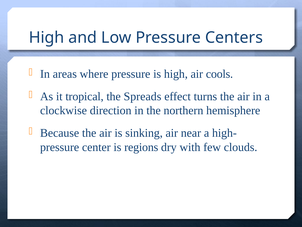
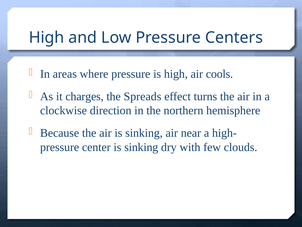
tropical: tropical -> charges
center is regions: regions -> sinking
